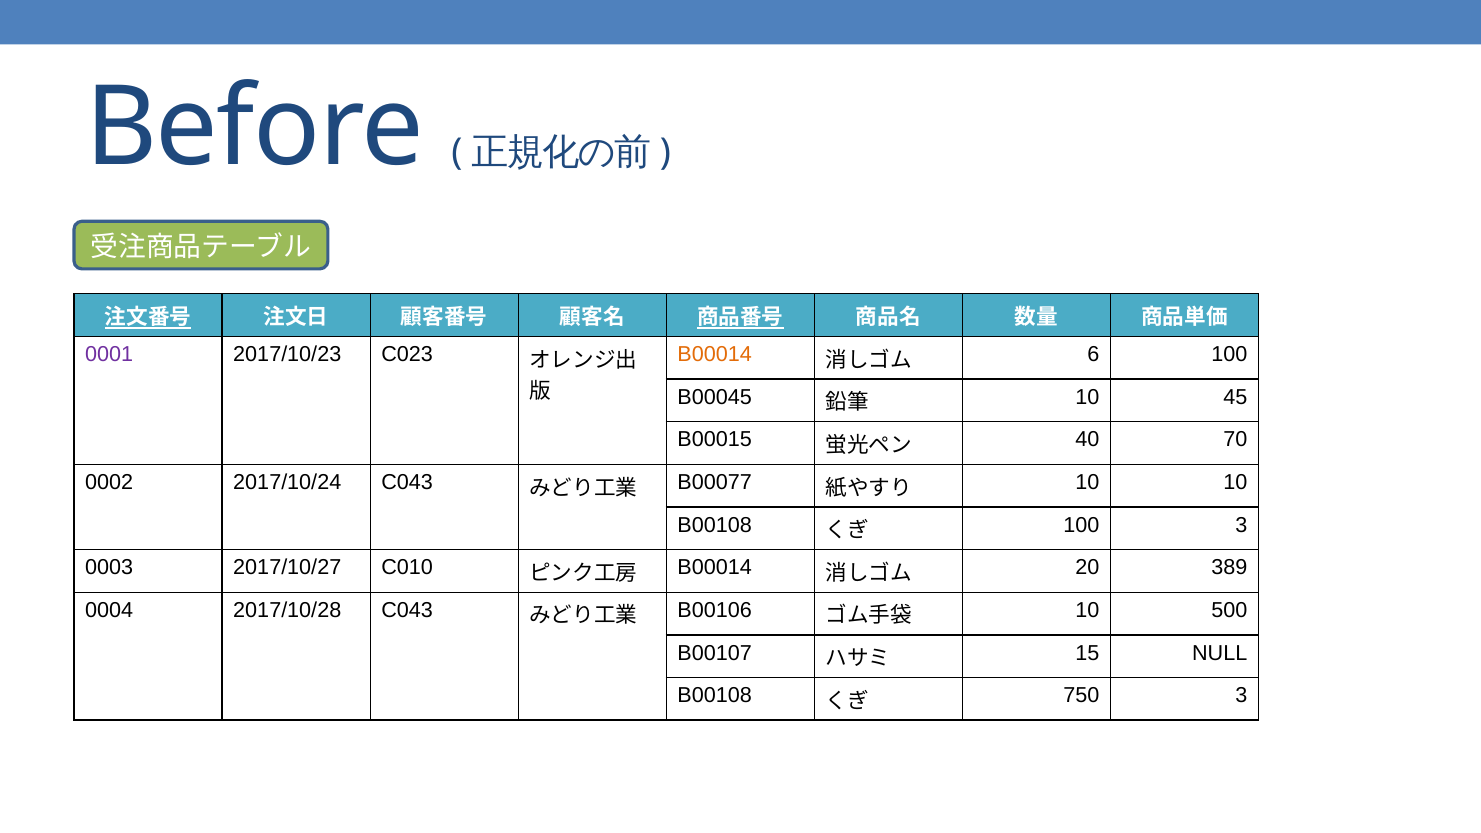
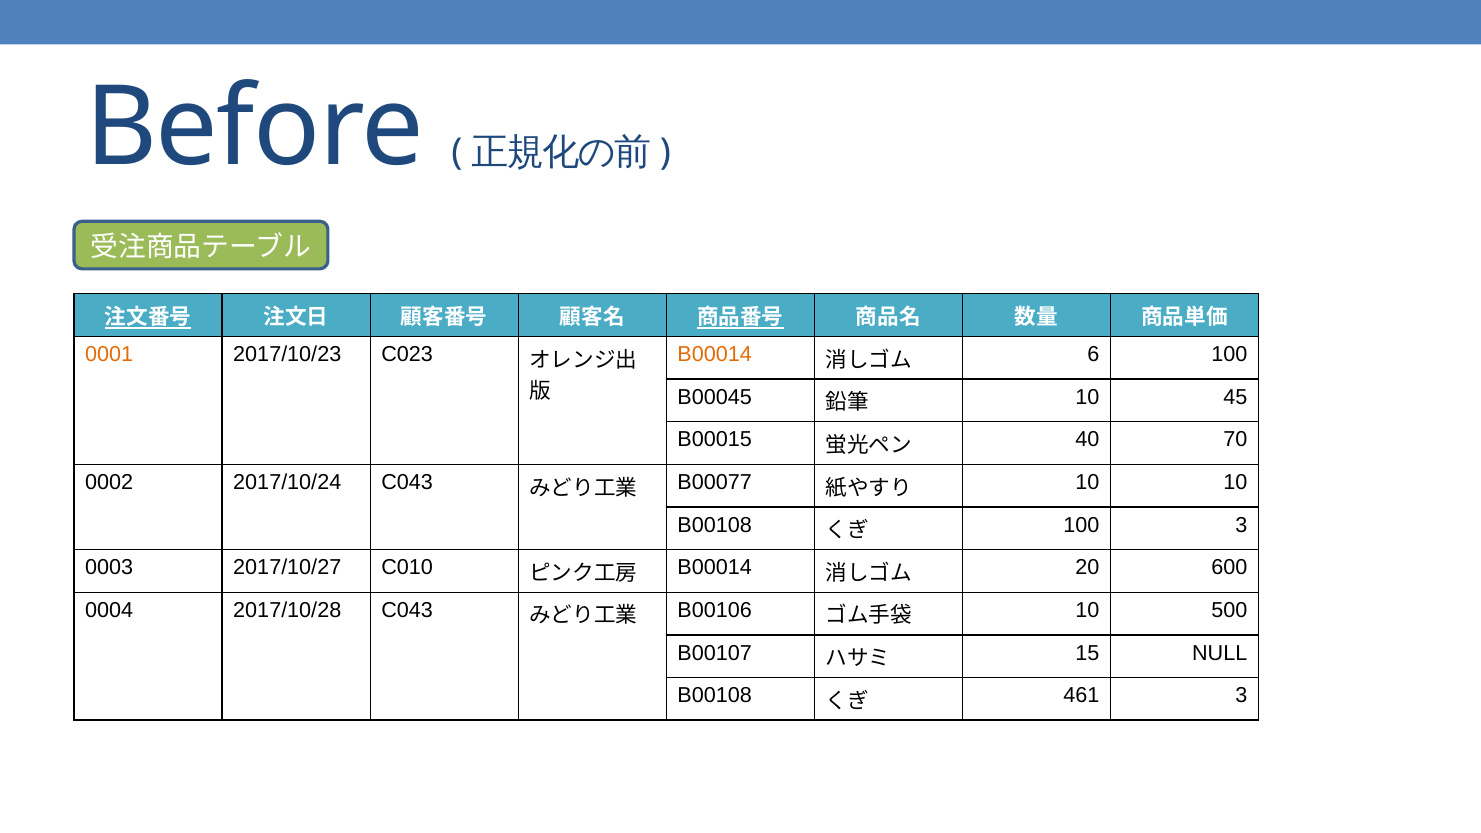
0001 colour: purple -> orange
389: 389 -> 600
750: 750 -> 461
